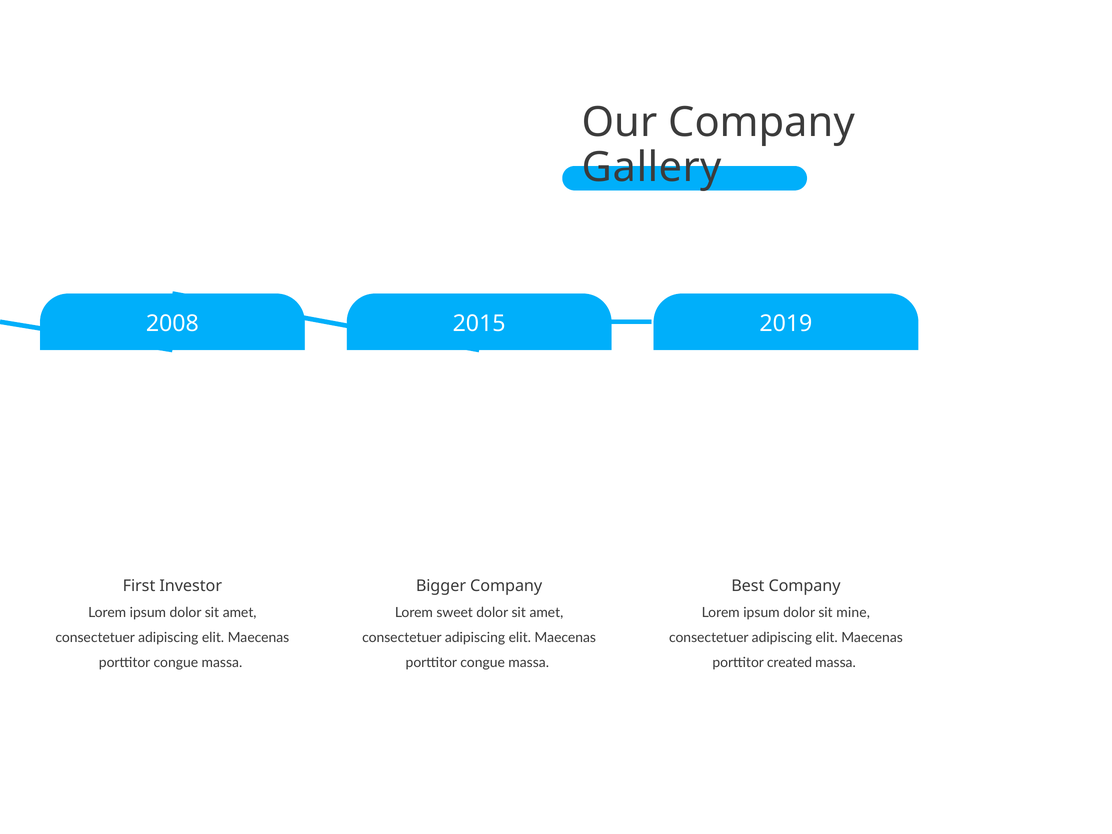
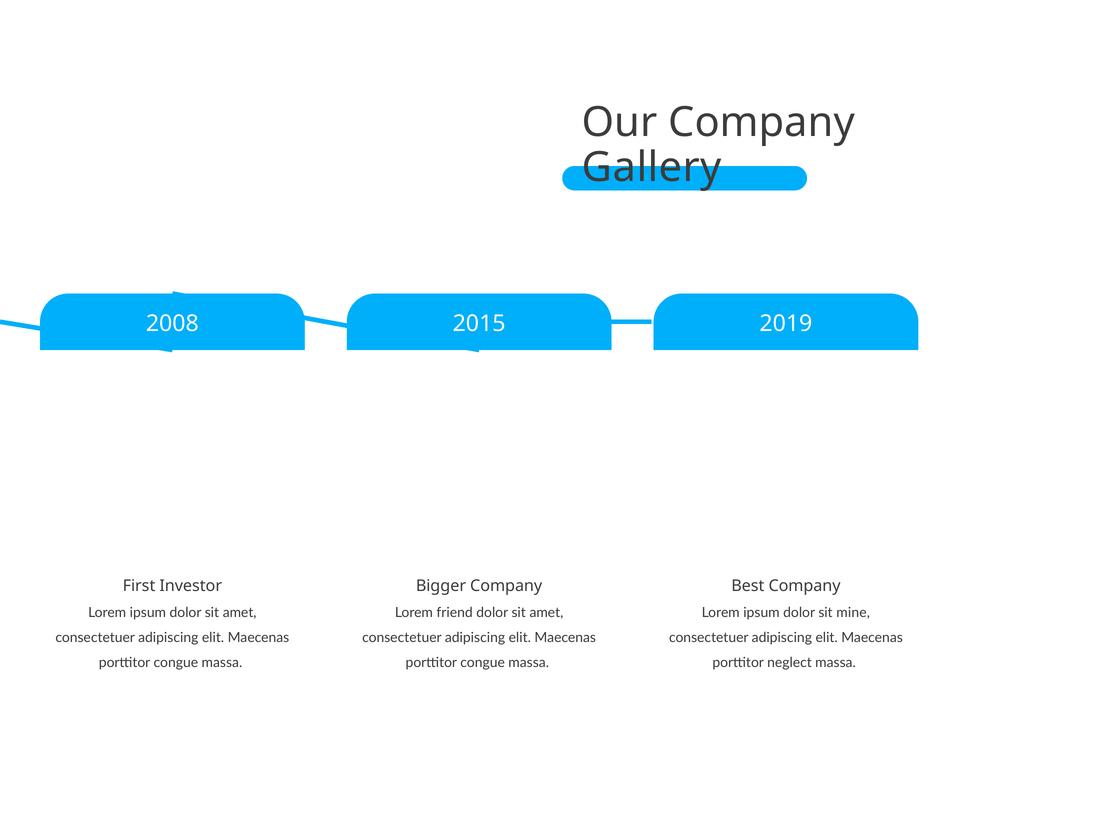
sweet: sweet -> friend
created: created -> neglect
